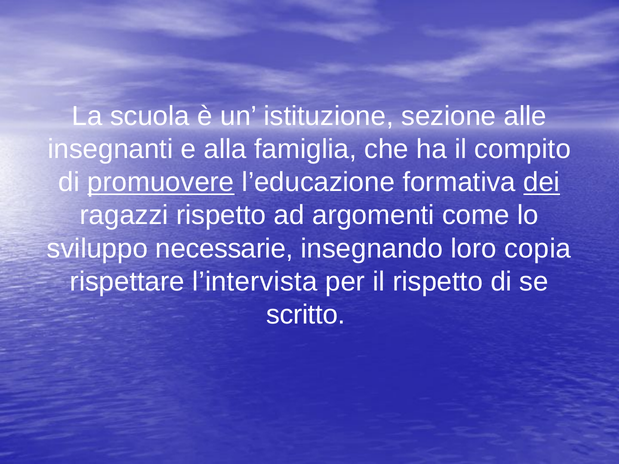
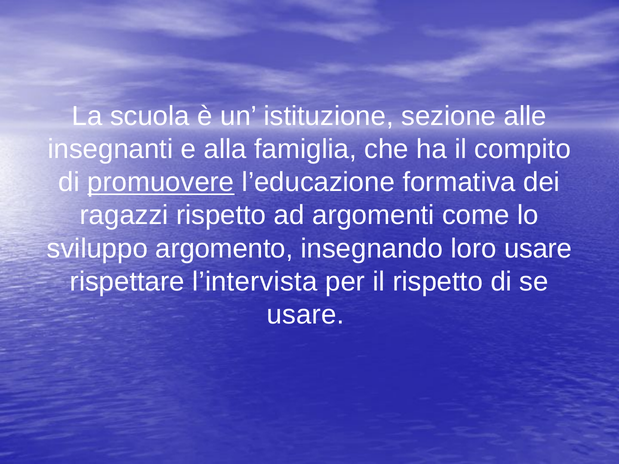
dei underline: present -> none
necessarie: necessarie -> argomento
loro copia: copia -> usare
scritto at (306, 315): scritto -> usare
